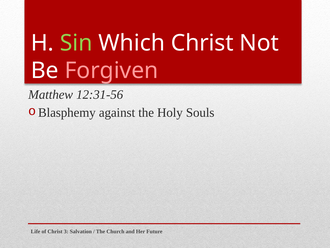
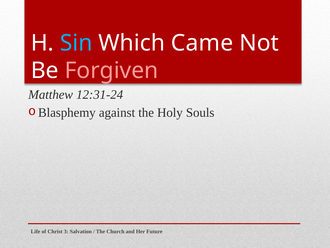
Sin colour: light green -> light blue
Which Christ: Christ -> Came
12:31-56: 12:31-56 -> 12:31-24
